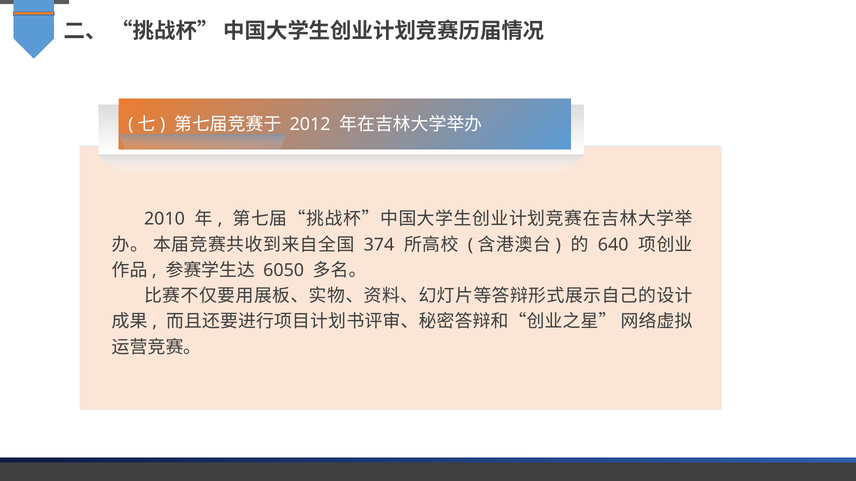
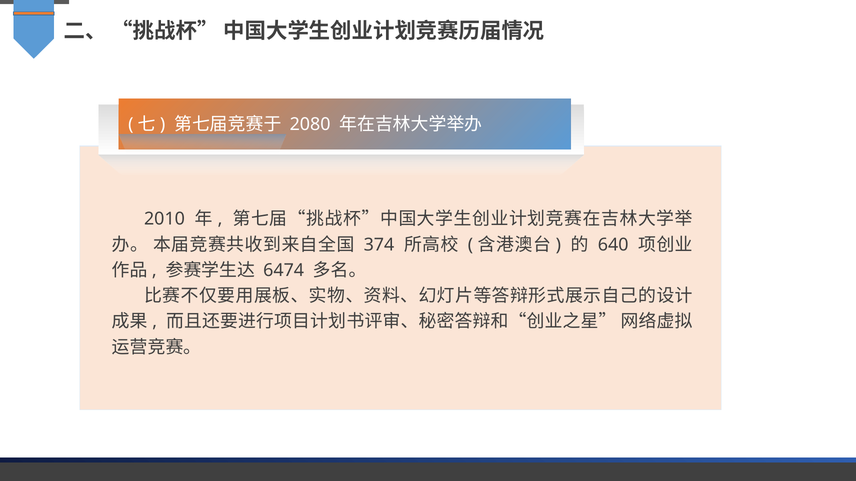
2012: 2012 -> 2080
6050: 6050 -> 6474
